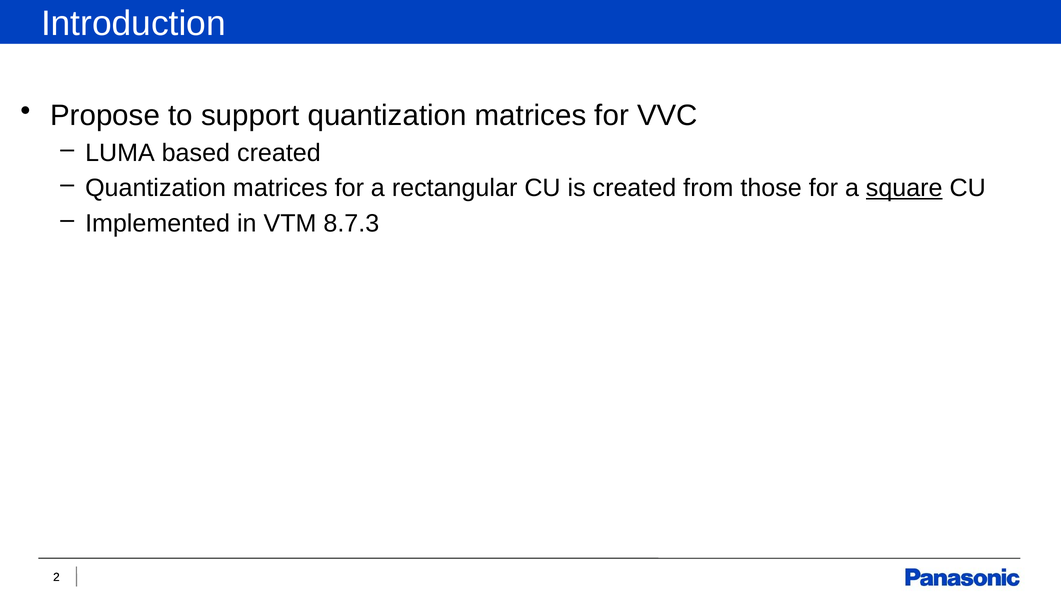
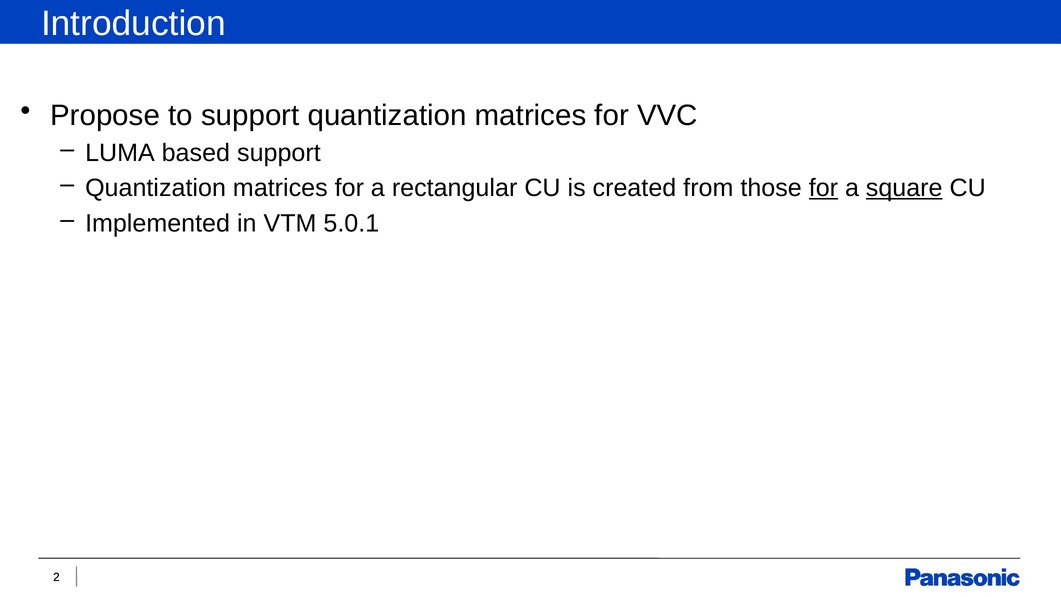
based created: created -> support
for at (823, 188) underline: none -> present
8.7.3: 8.7.3 -> 5.0.1
